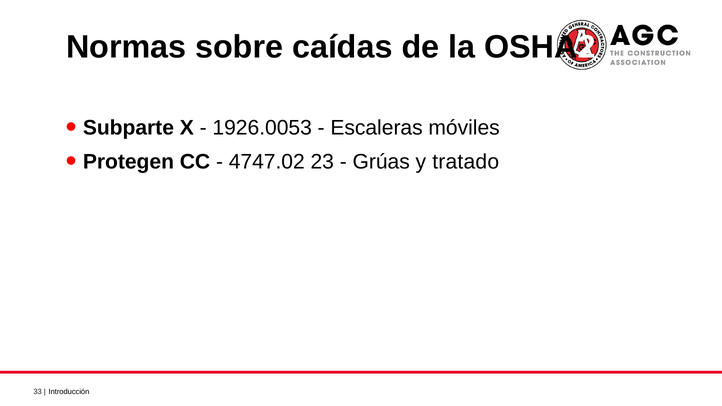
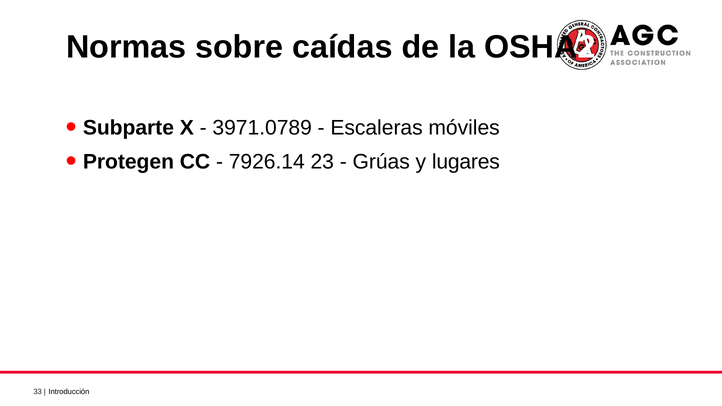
1926.0053: 1926.0053 -> 3971.0789
4747.02: 4747.02 -> 7926.14
tratado: tratado -> lugares
